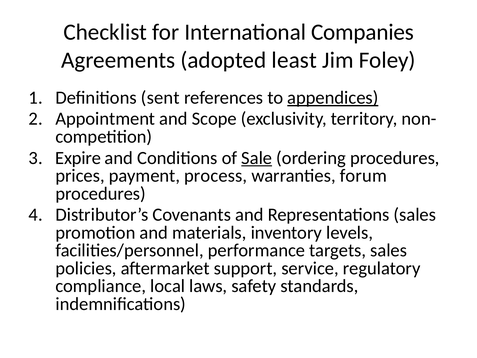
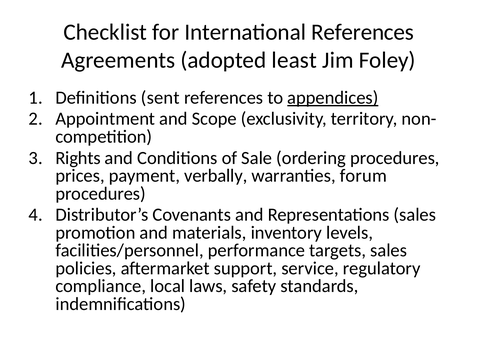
International Companies: Companies -> References
Expire: Expire -> Rights
Sale underline: present -> none
process: process -> verbally
